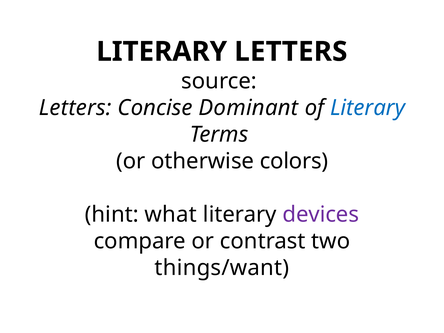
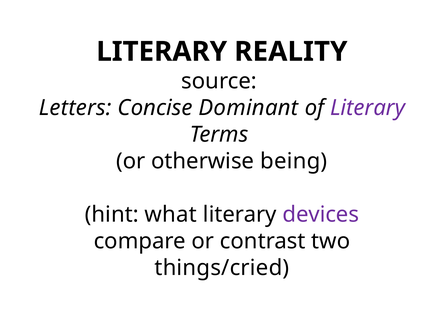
LITERARY LETTERS: LETTERS -> REALITY
Literary at (368, 108) colour: blue -> purple
colors: colors -> being
things/want: things/want -> things/cried
